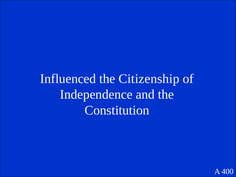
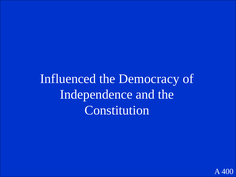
Citizenship: Citizenship -> Democracy
